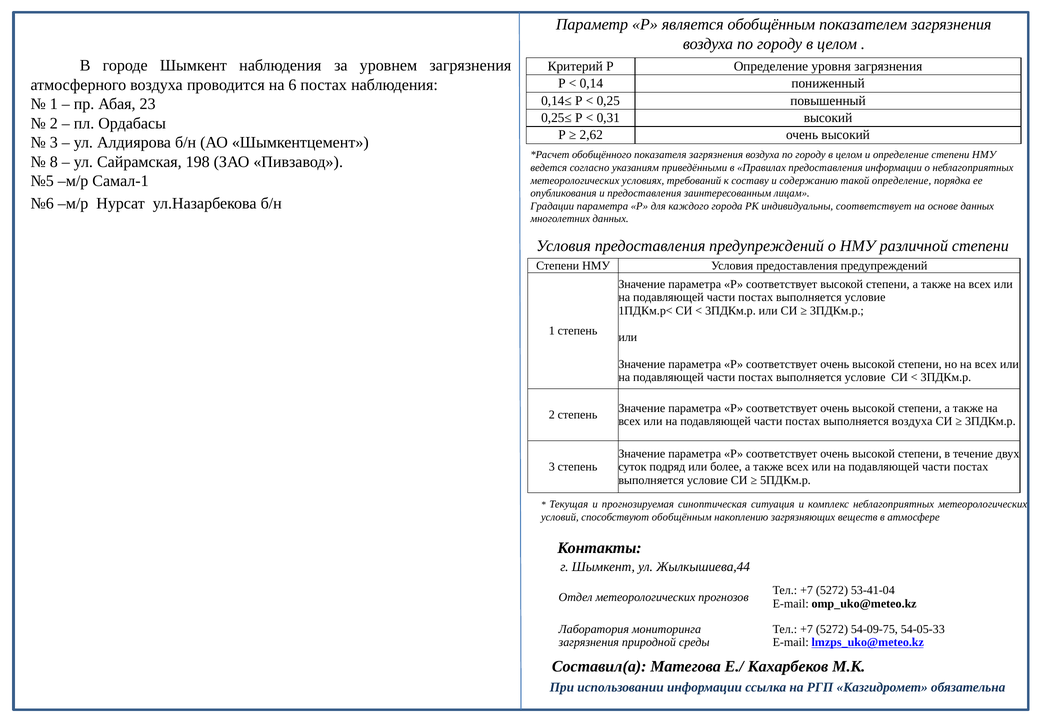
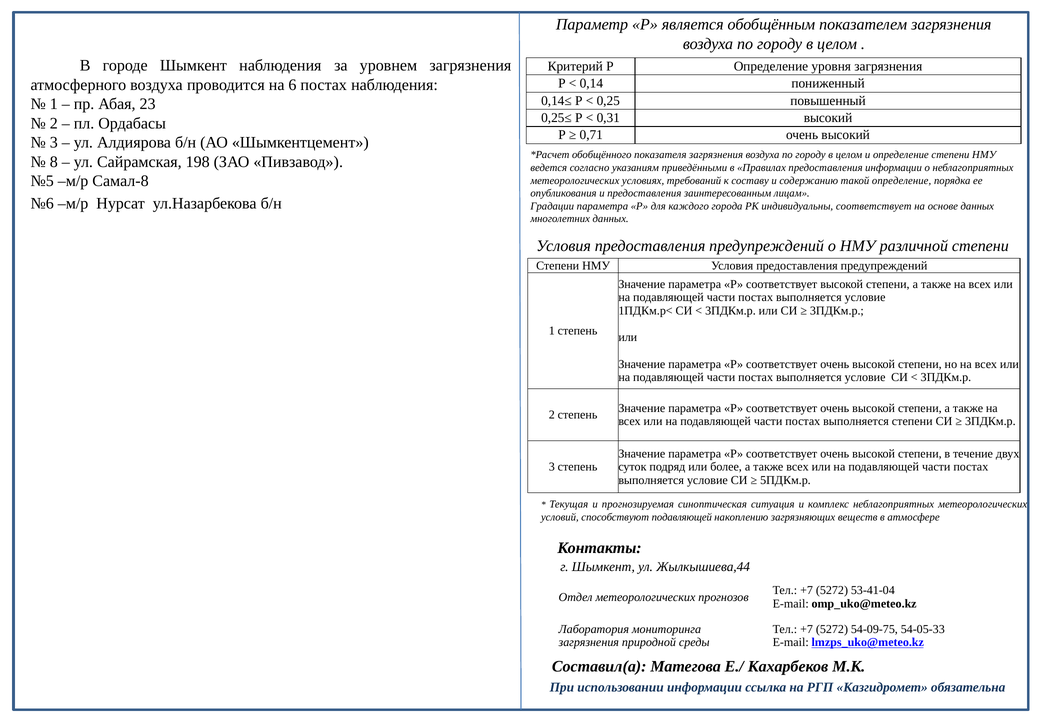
2,62: 2,62 -> 0,71
Самал-1: Самал-1 -> Самал-8
выполняется воздуха: воздуха -> степени
способствуют обобщённым: обобщённым -> подавляющей
